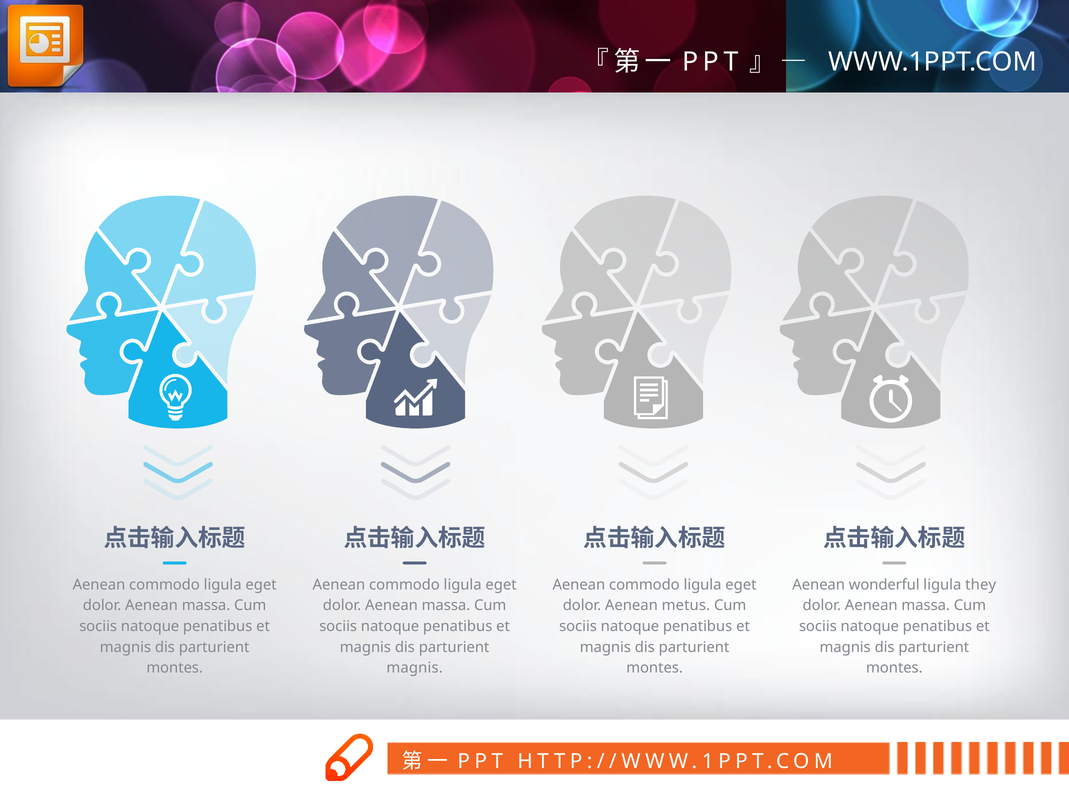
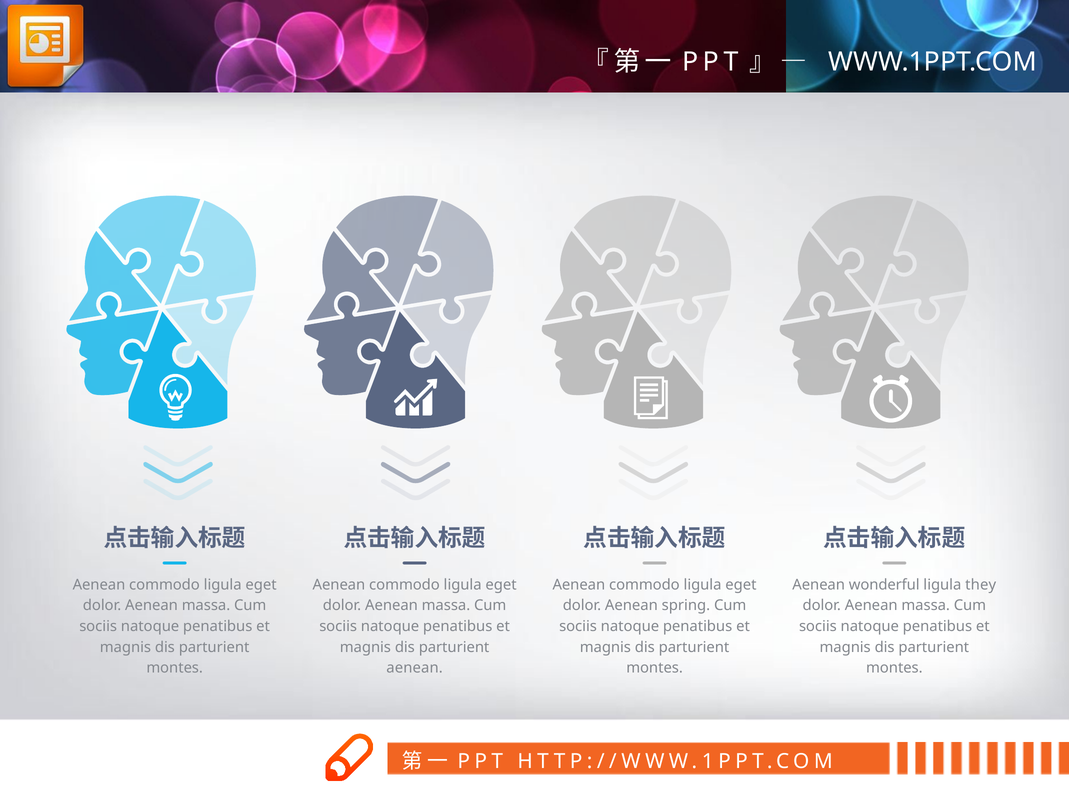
metus: metus -> spring
magnis at (415, 668): magnis -> aenean
